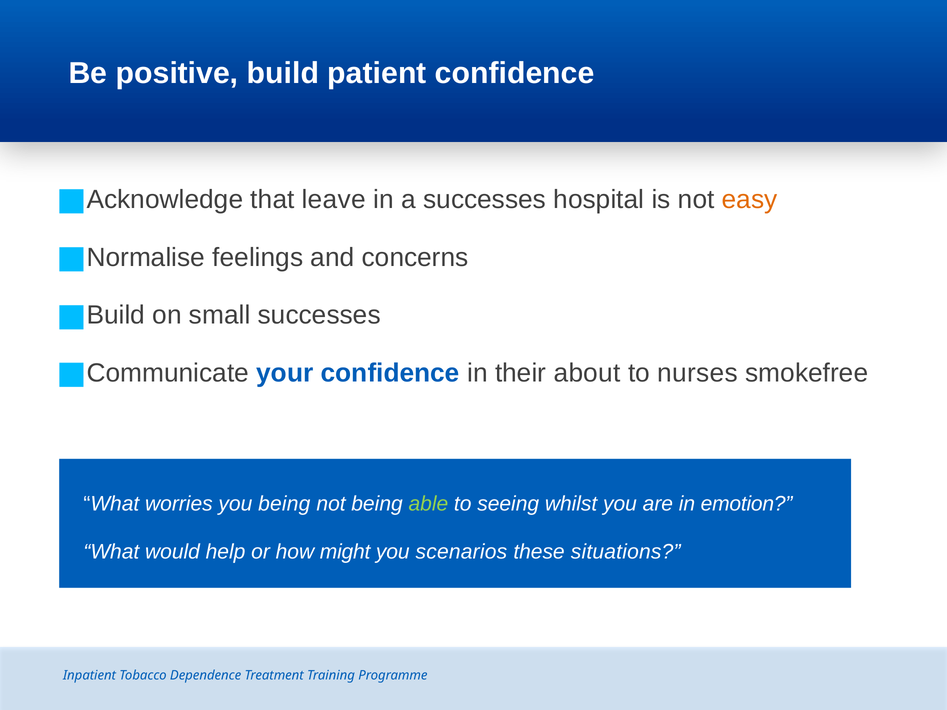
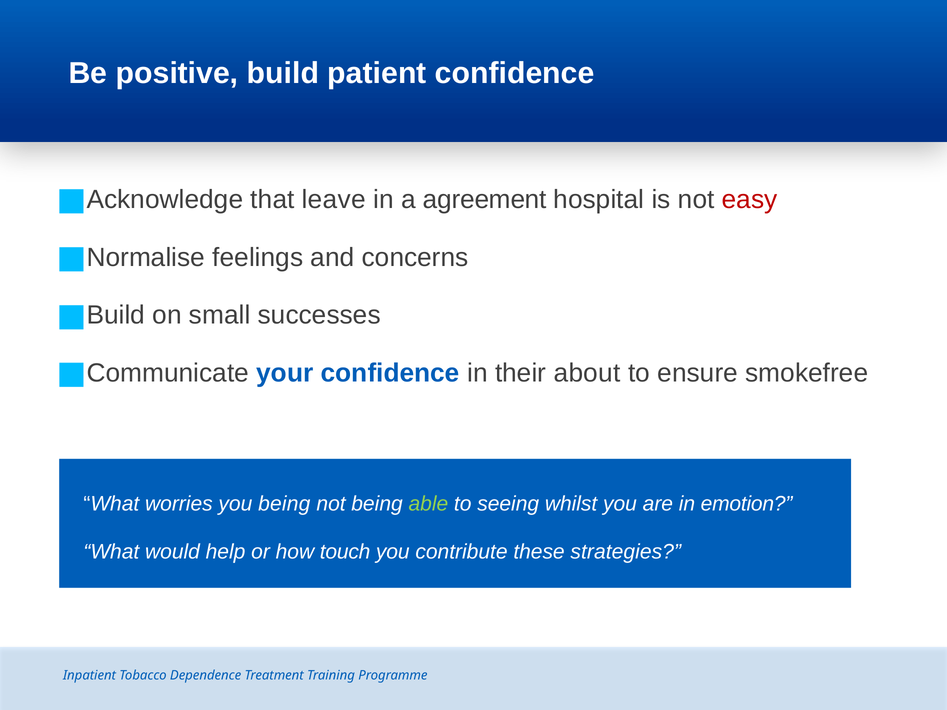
a successes: successes -> agreement
easy colour: orange -> red
nurses: nurses -> ensure
might: might -> touch
scenarios: scenarios -> contribute
situations: situations -> strategies
